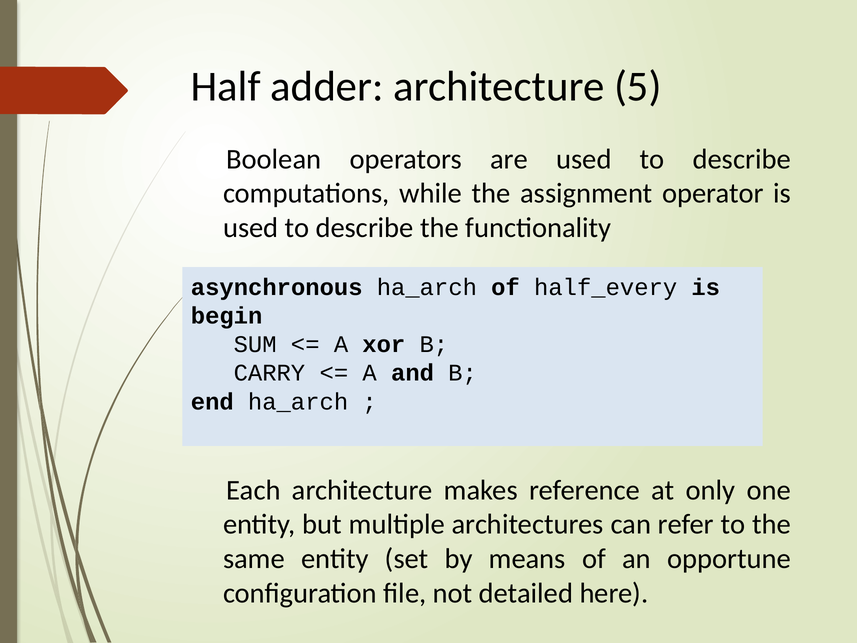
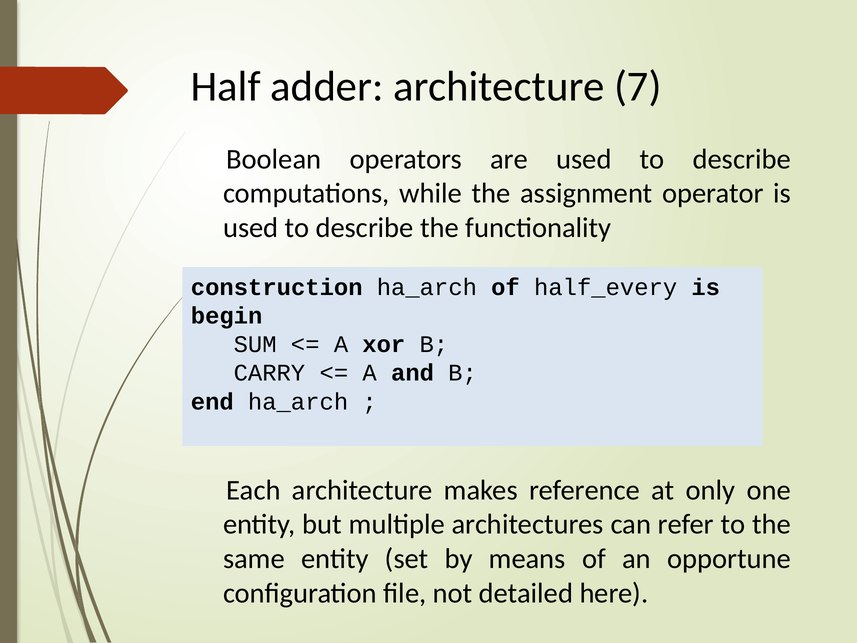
5: 5 -> 7
asynchronous: asynchronous -> construction
